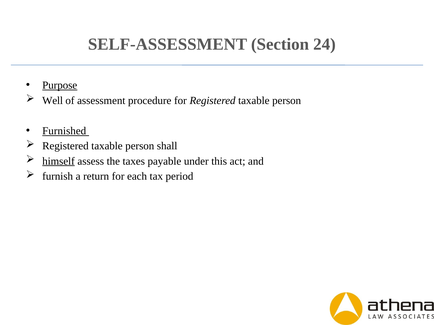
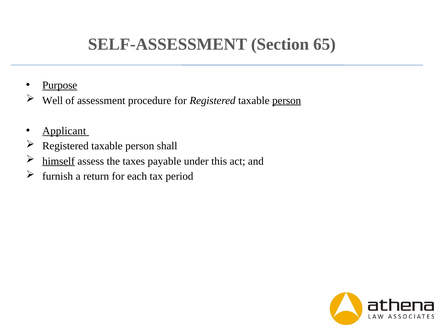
24: 24 -> 65
person at (287, 101) underline: none -> present
Furnished: Furnished -> Applicant
